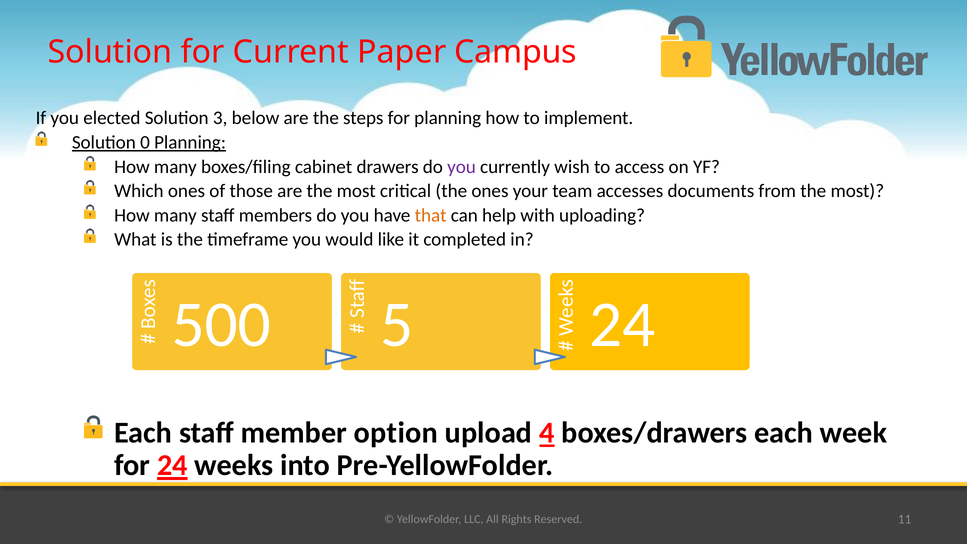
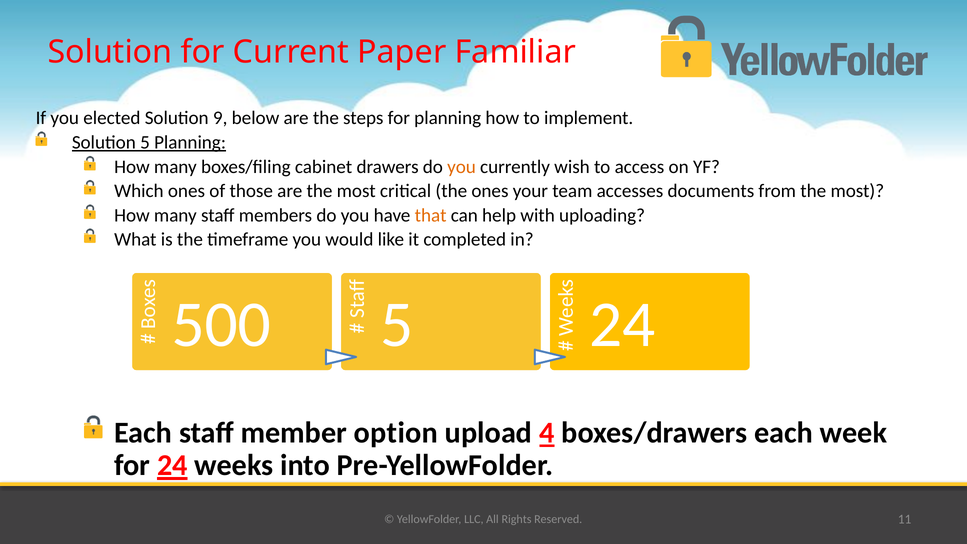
Campus: Campus -> Familiar
3: 3 -> 9
Solution 0: 0 -> 5
you at (462, 167) colour: purple -> orange
